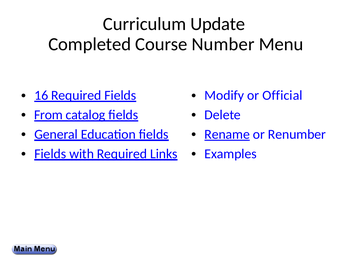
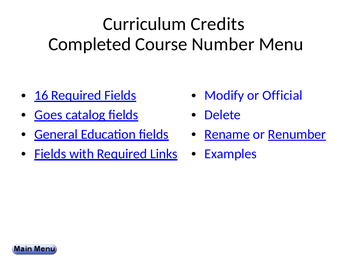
Update: Update -> Credits
From: From -> Goes
Renumber underline: none -> present
